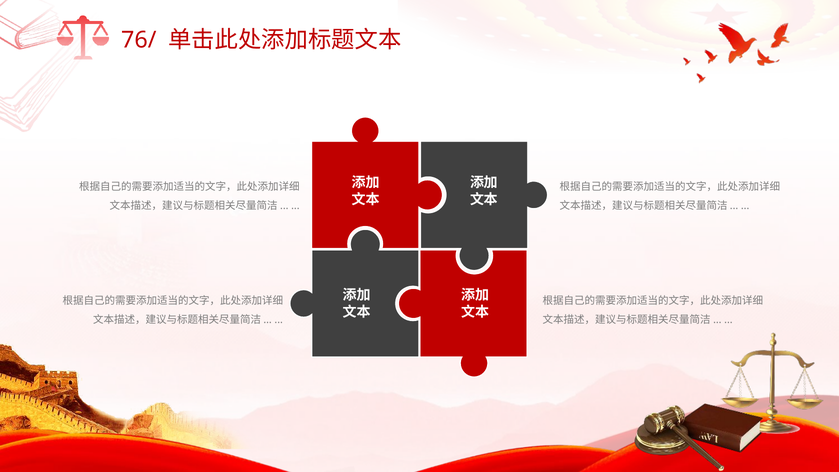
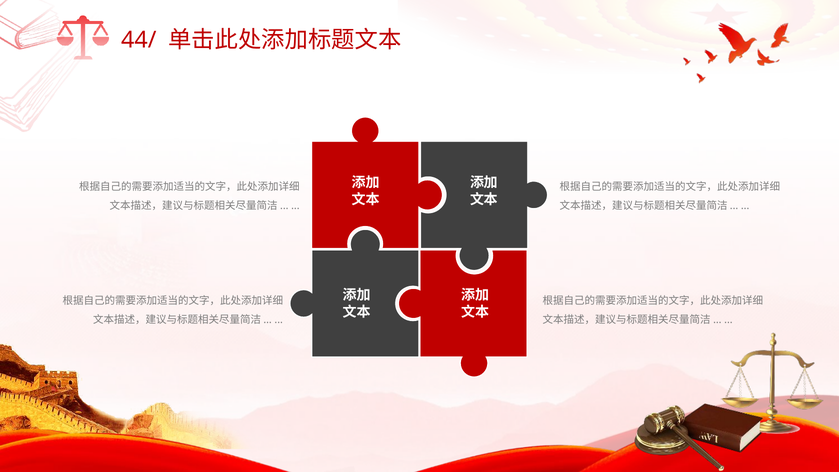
76/: 76/ -> 44/
